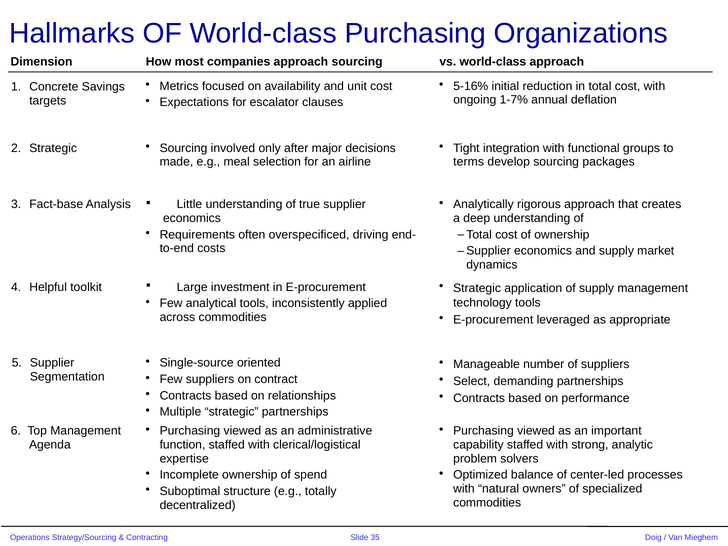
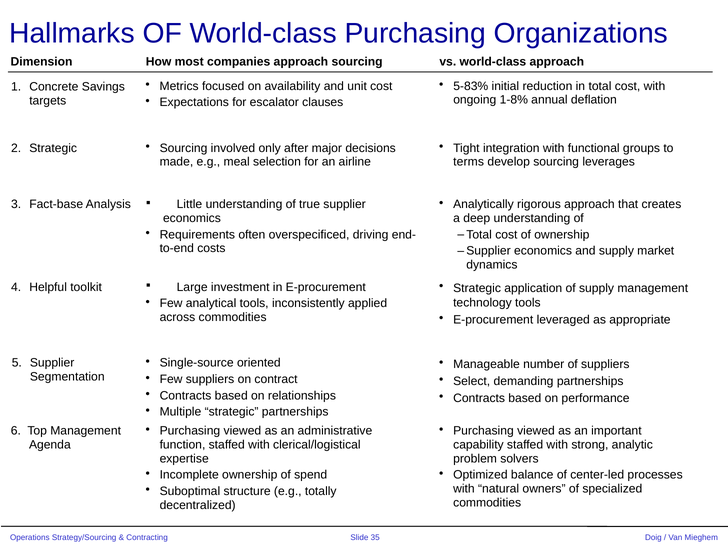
5-16%: 5-16% -> 5-83%
1-7%: 1-7% -> 1-8%
packages: packages -> leverages
